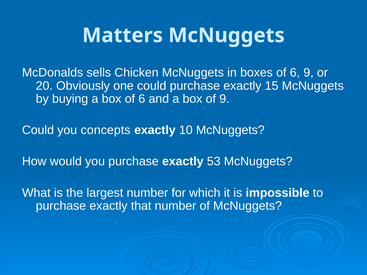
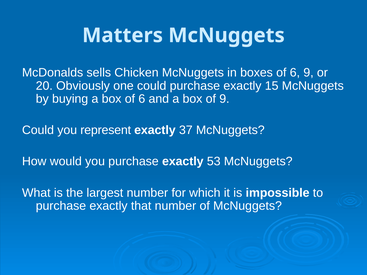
concepts: concepts -> represent
10: 10 -> 37
